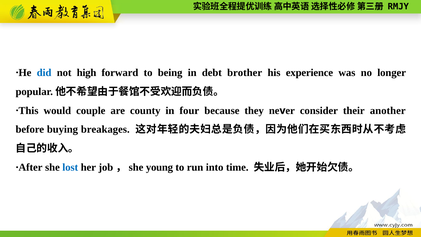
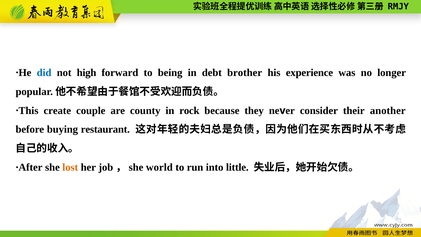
would: would -> create
four: four -> rock
breakages: breakages -> restaurant
lost colour: blue -> orange
young: young -> world
time: time -> little
